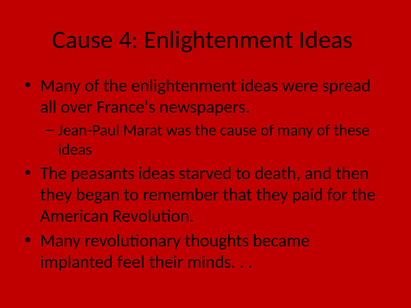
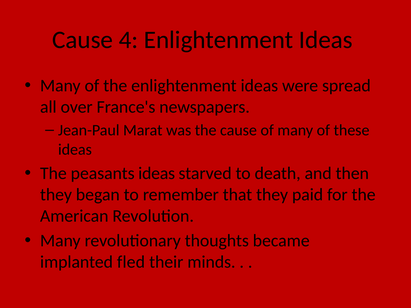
feel: feel -> fled
